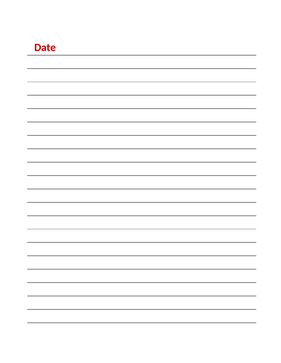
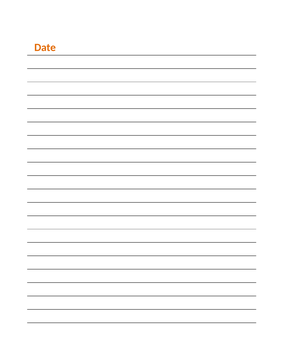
Date colour: red -> orange
